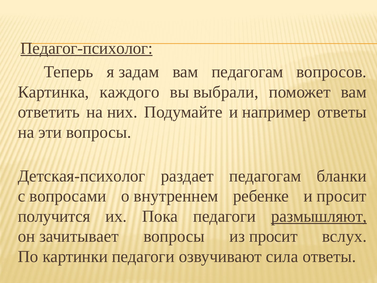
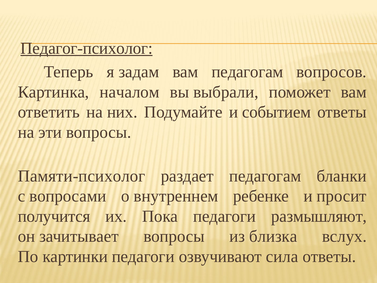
каждого: каждого -> началом
например: например -> событием
Детская-психолог: Детская-психолог -> Памяти-психолог
размышляют underline: present -> none
из просит: просит -> близка
